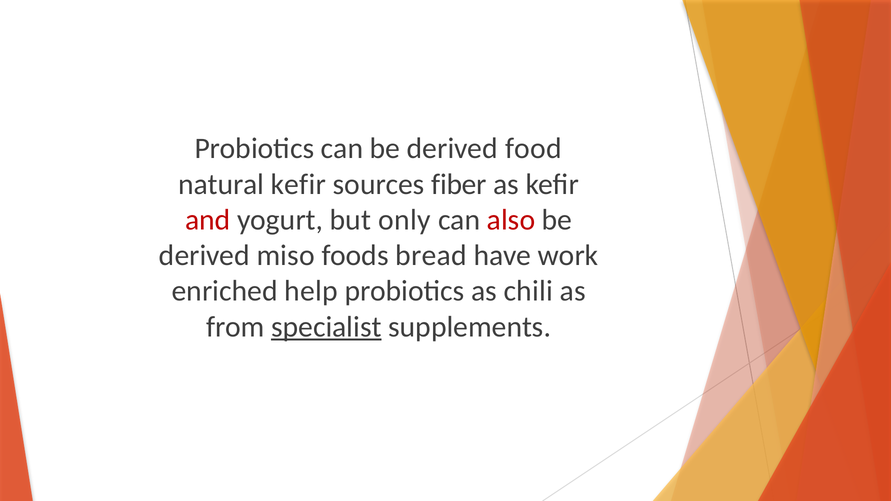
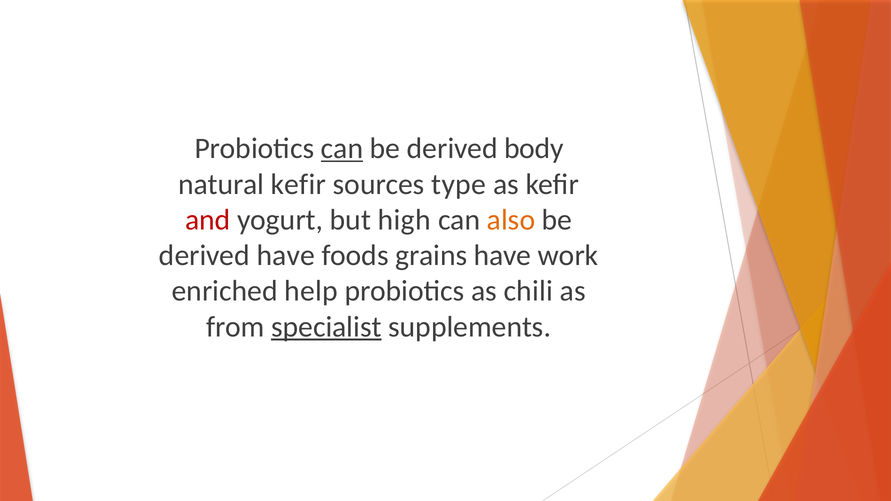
can at (342, 149) underline: none -> present
food: food -> body
fiber: fiber -> type
only: only -> high
also colour: red -> orange
derived miso: miso -> have
bread: bread -> grains
